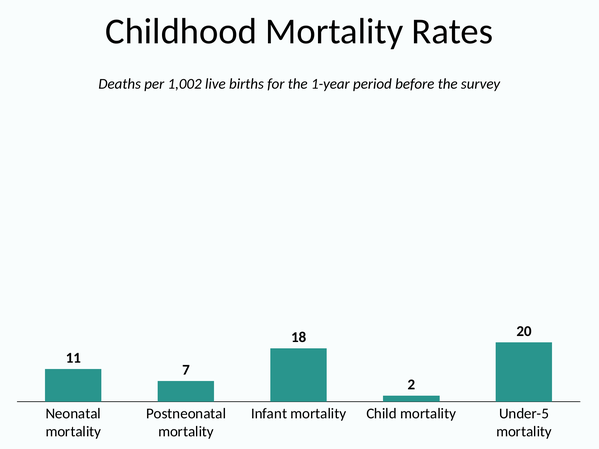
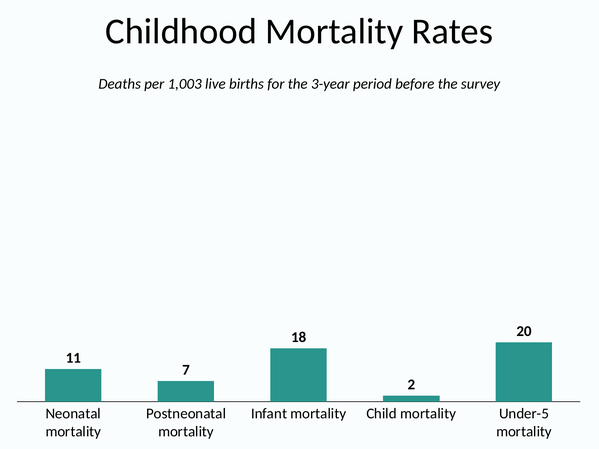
1,002: 1,002 -> 1,003
1-year: 1-year -> 3-year
